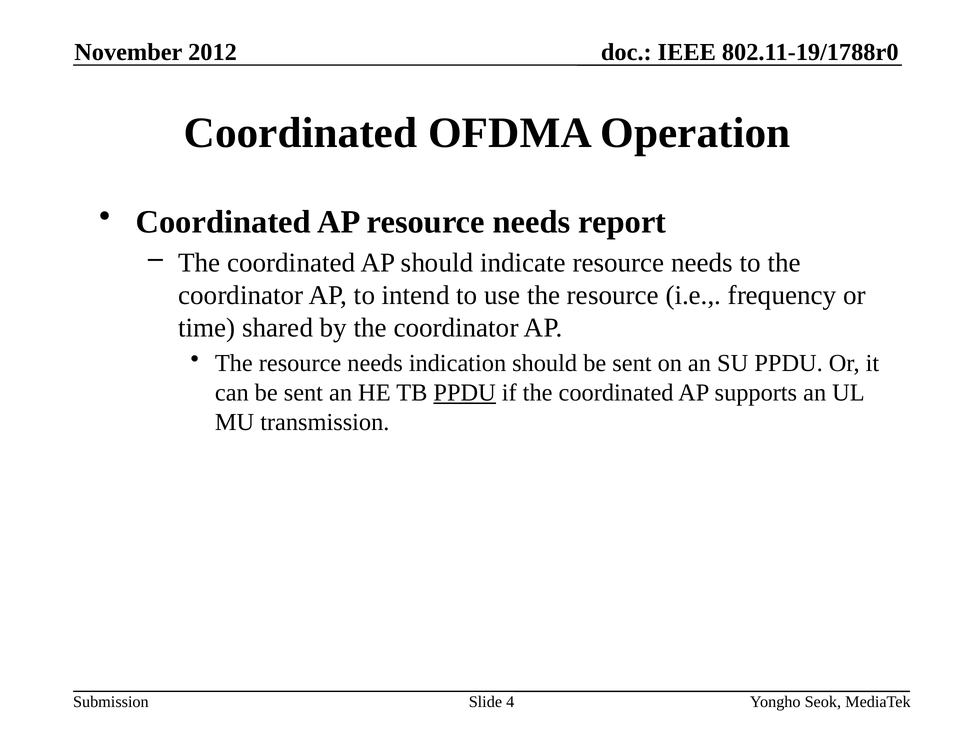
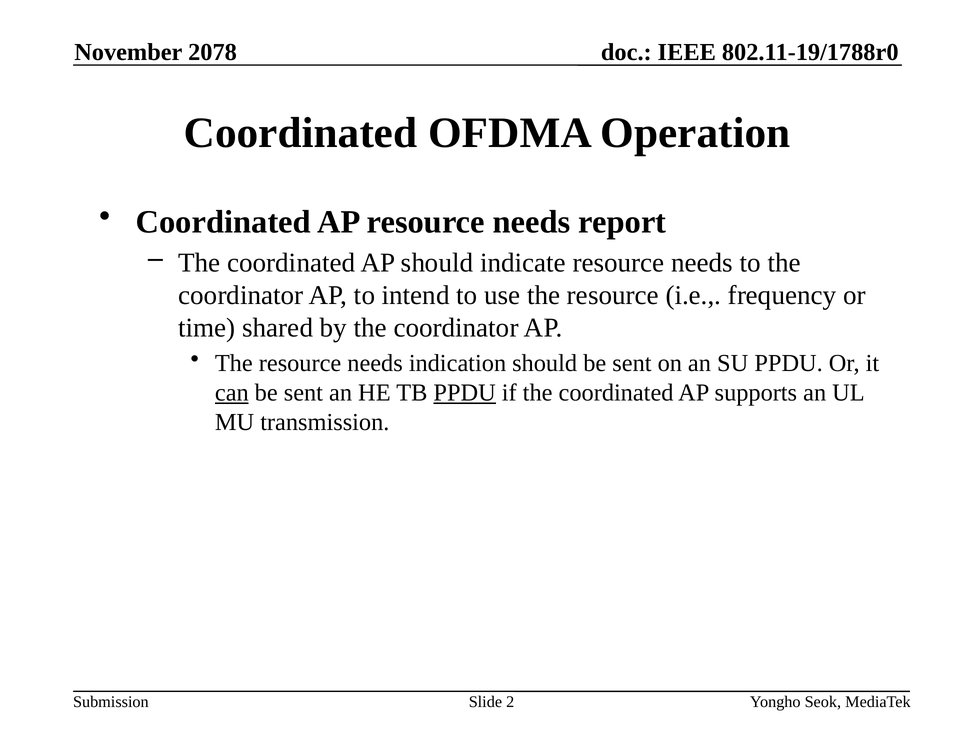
2012: 2012 -> 2078
can underline: none -> present
4: 4 -> 2
